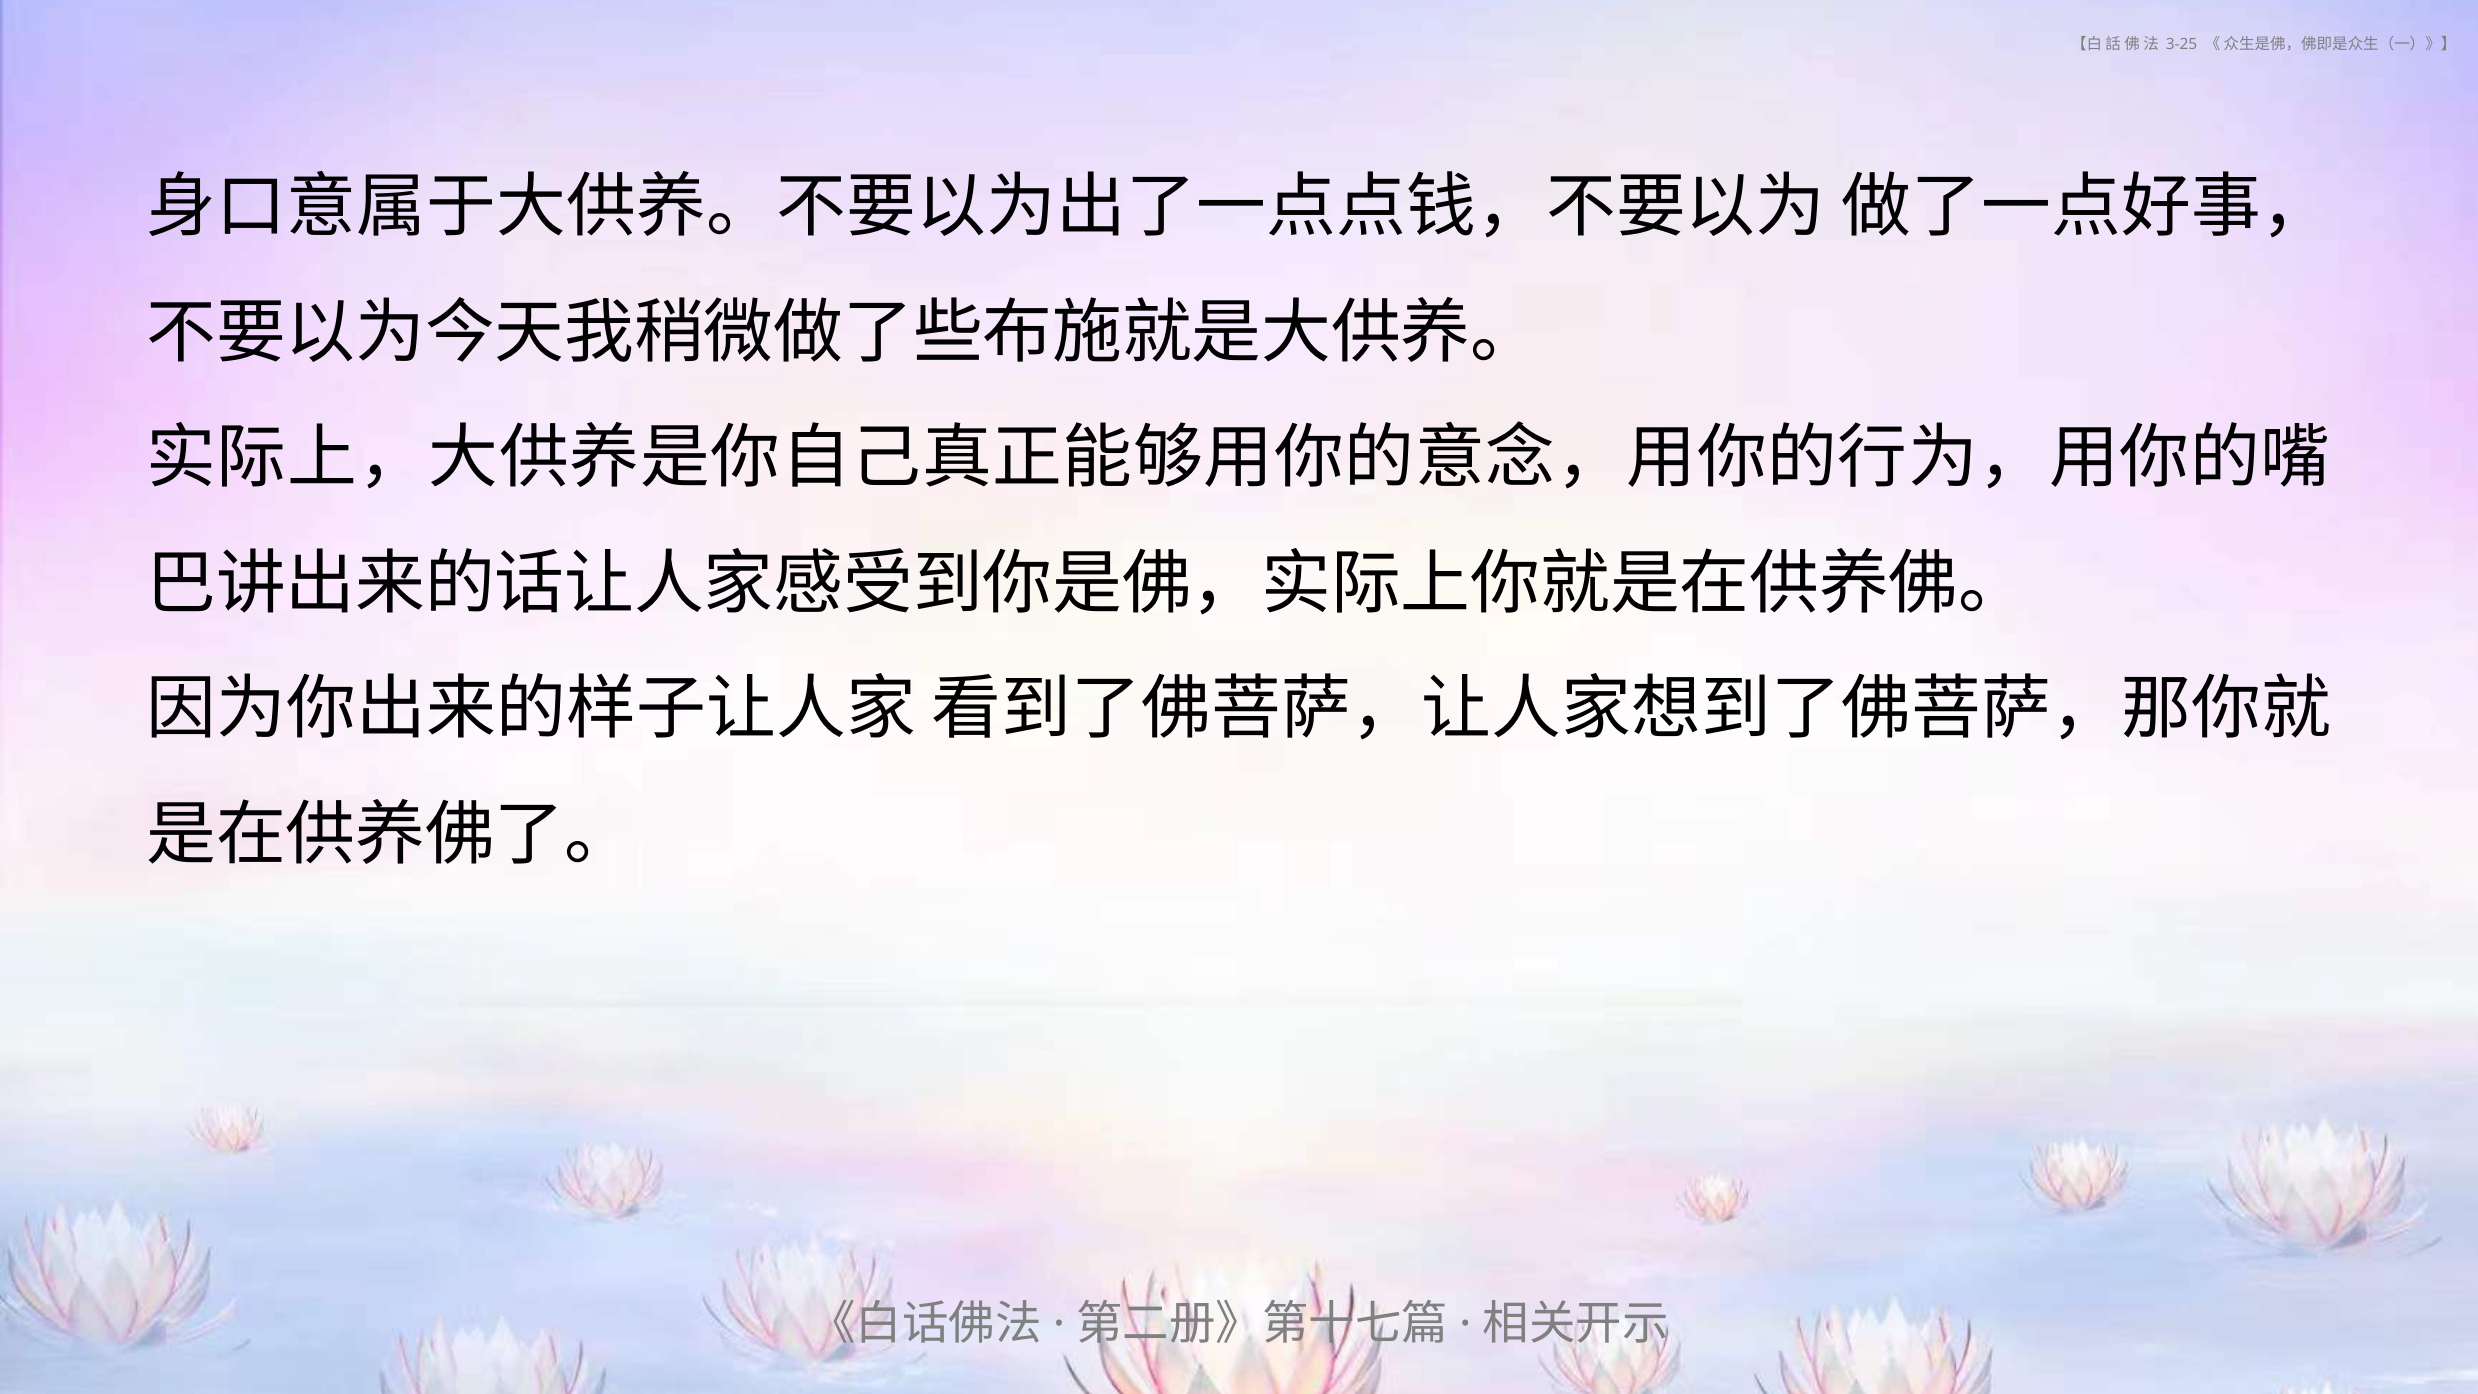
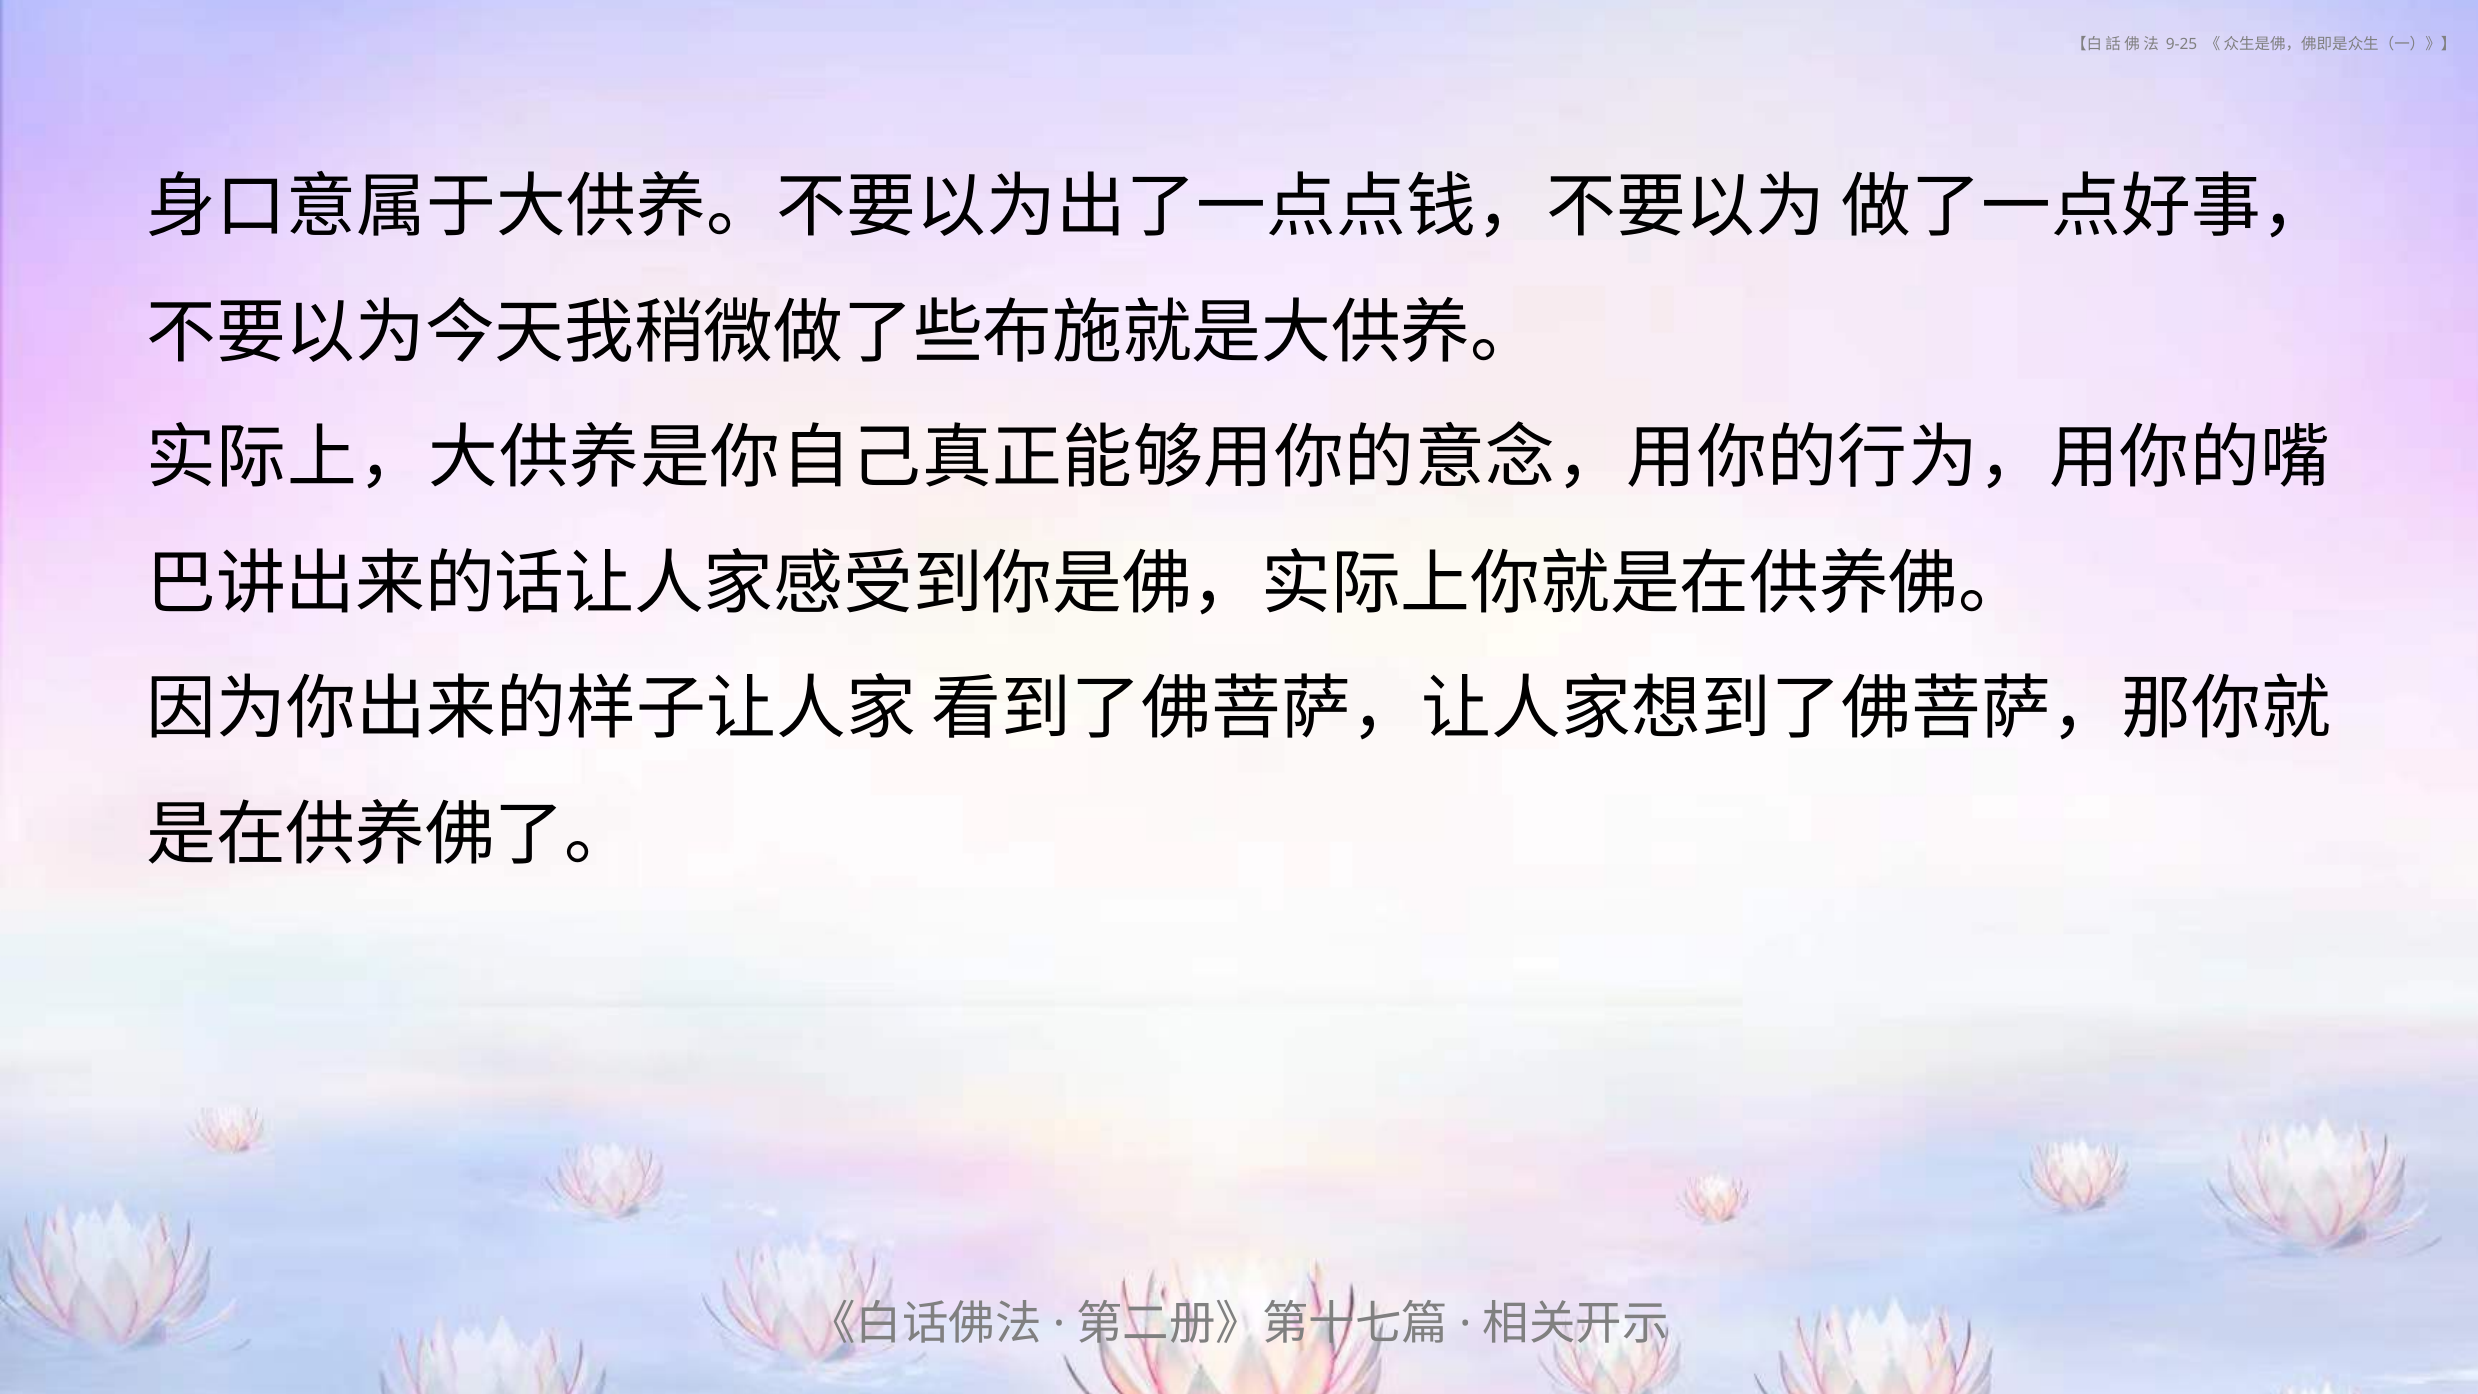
3-25: 3-25 -> 9-25
